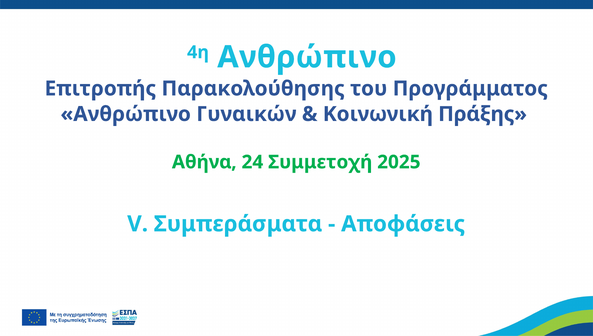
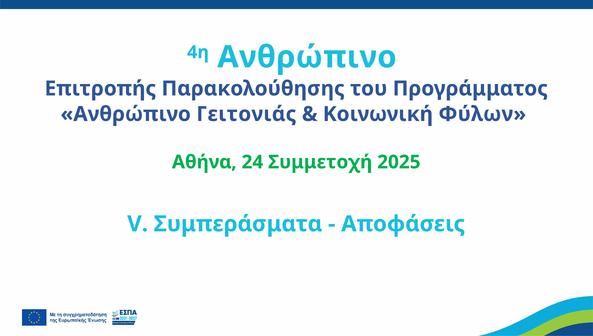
Γυναικών: Γυναικών -> Γειτονιάς
Πράξης: Πράξης -> Φύλων
